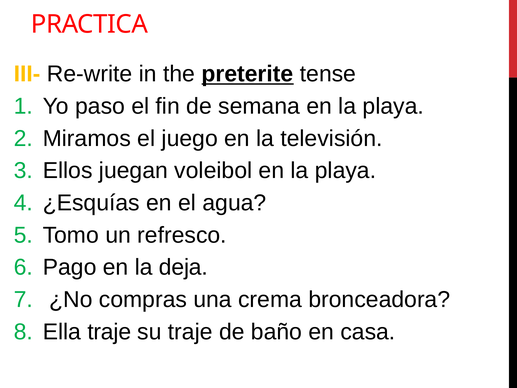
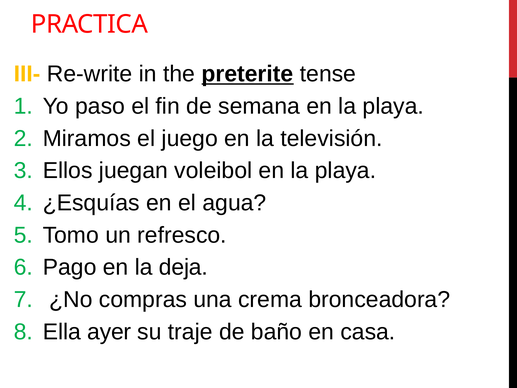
Ella traje: traje -> ayer
